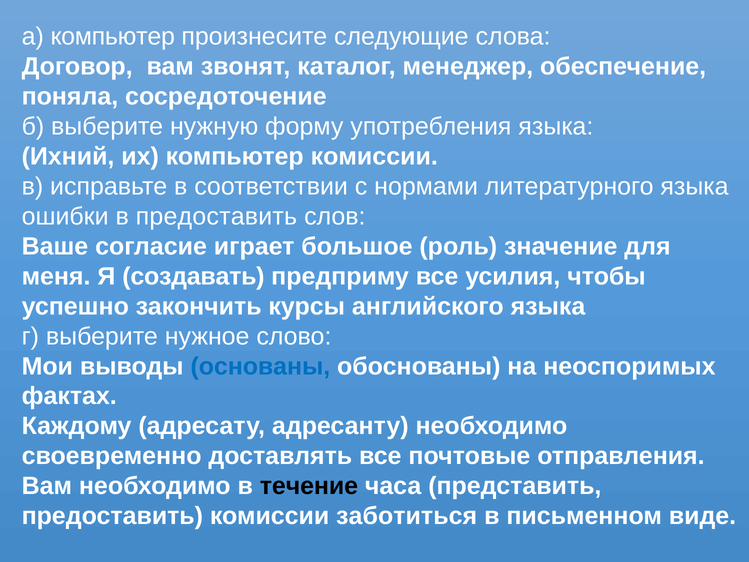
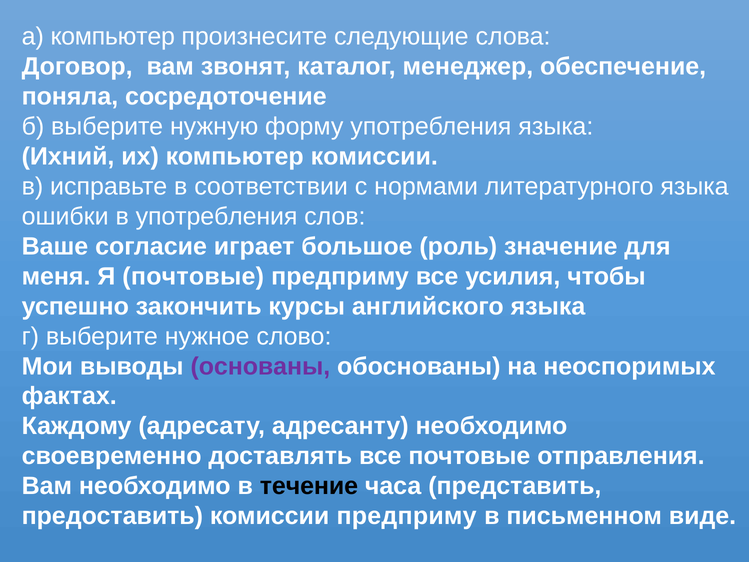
в предоставить: предоставить -> употребления
Я создавать: создавать -> почтовые
основаны colour: blue -> purple
комиссии заботиться: заботиться -> предприму
